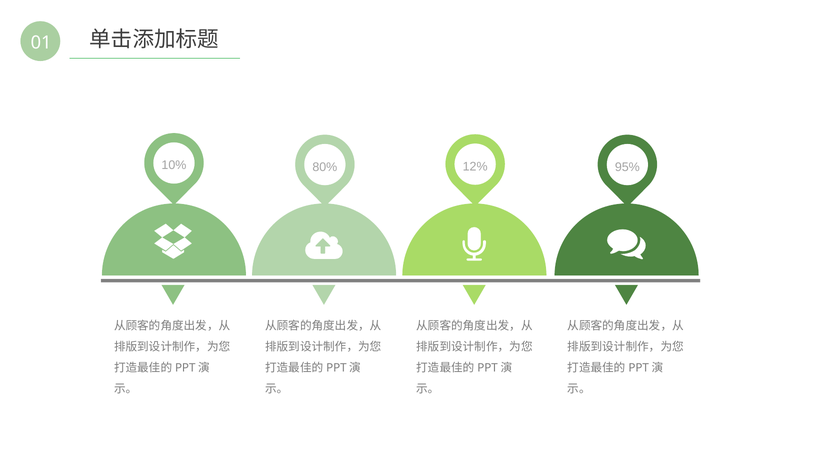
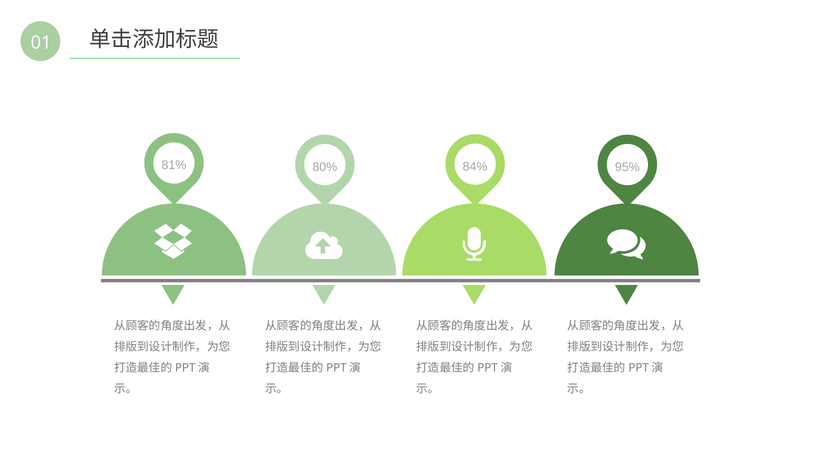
10%: 10% -> 81%
12%: 12% -> 84%
